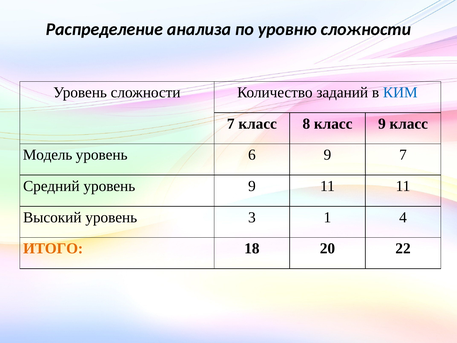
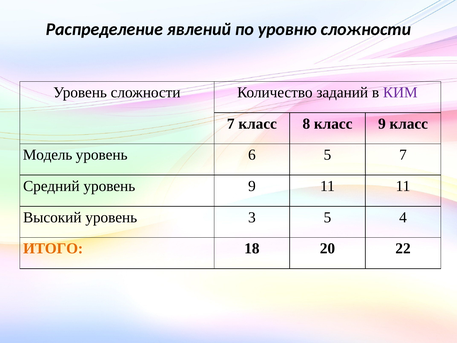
анализа: анализа -> явлений
КИМ colour: blue -> purple
6 9: 9 -> 5
3 1: 1 -> 5
